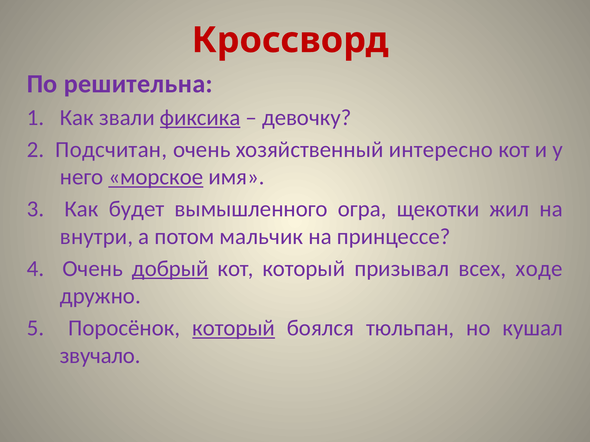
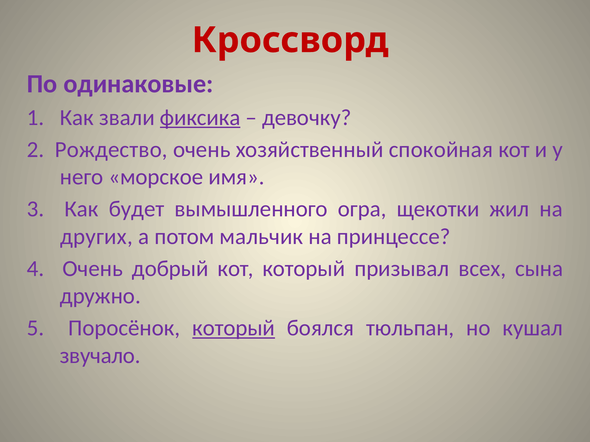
решительна: решительна -> одинаковые
Подсчитан: Подсчитан -> Рождество
интересно: интересно -> спокойная
морское underline: present -> none
внутри: внутри -> других
добрый underline: present -> none
ходе: ходе -> сына
